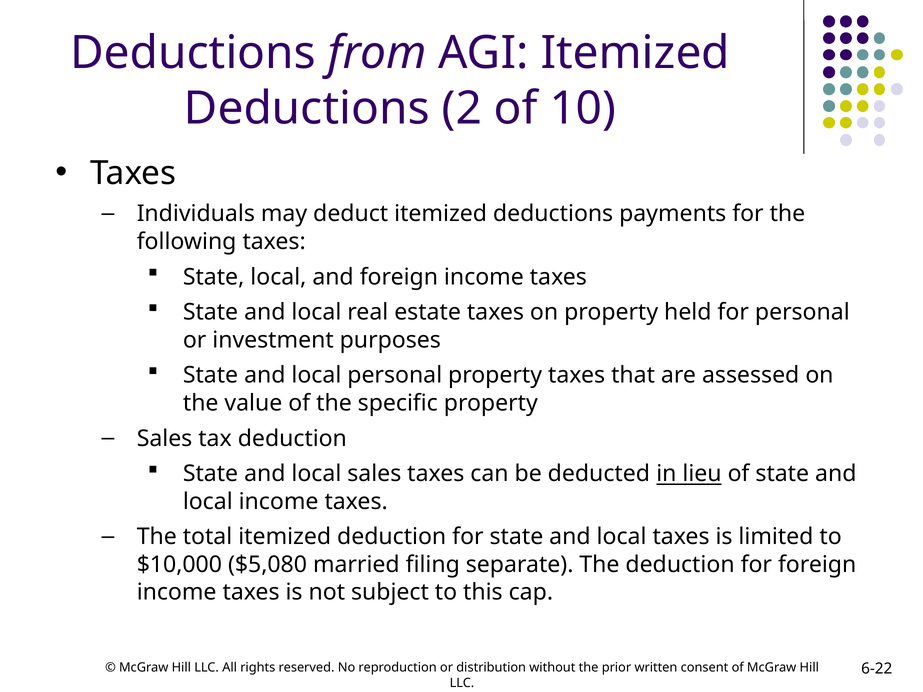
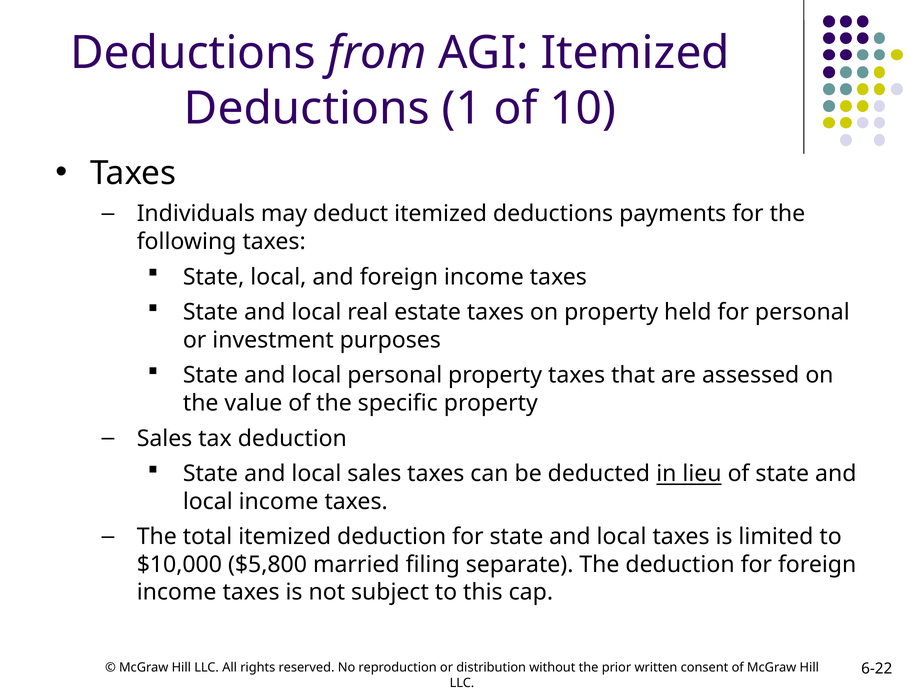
2: 2 -> 1
$5,080: $5,080 -> $5,800
